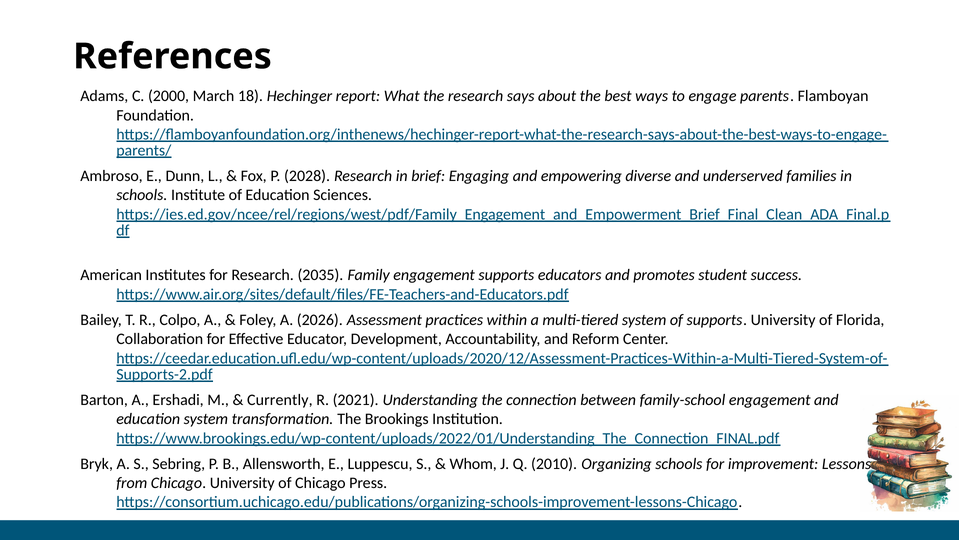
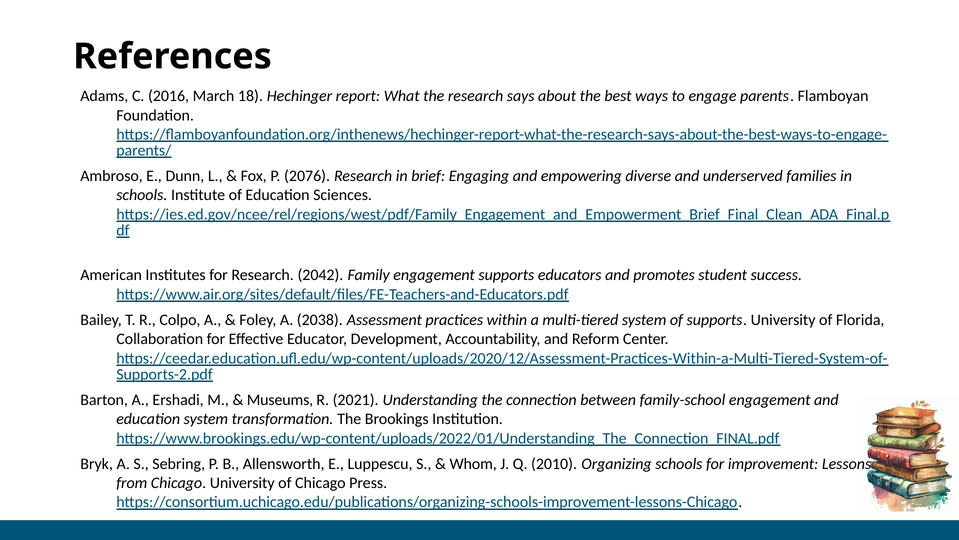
2000: 2000 -> 2016
2028: 2028 -> 2076
2035: 2035 -> 2042
2026: 2026 -> 2038
Currently: Currently -> Museums
